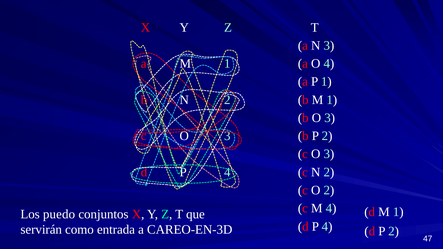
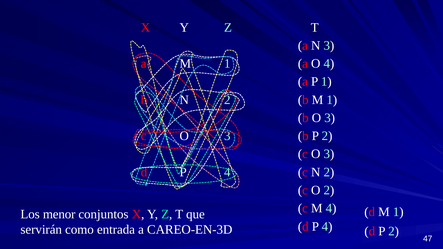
puedo: puedo -> menor
